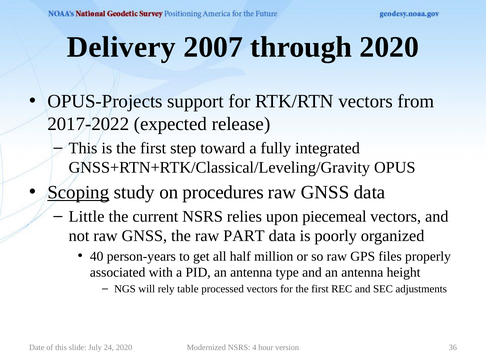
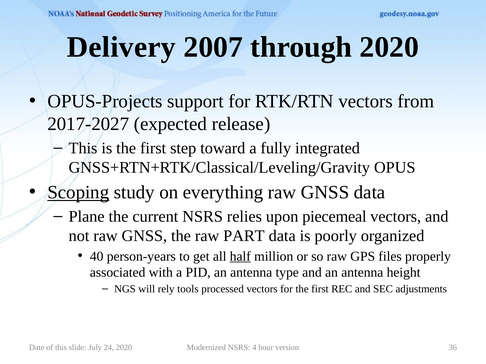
2017-2022: 2017-2022 -> 2017-2027
procedures: procedures -> everything
Little: Little -> Plane
half underline: none -> present
table: table -> tools
